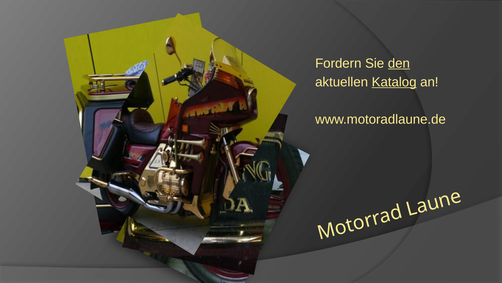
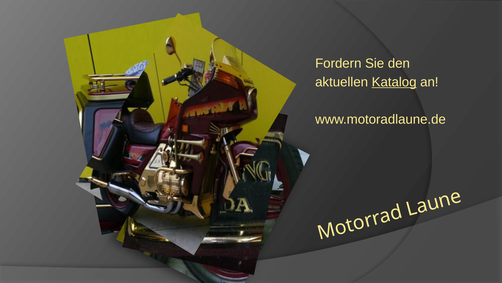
den underline: present -> none
